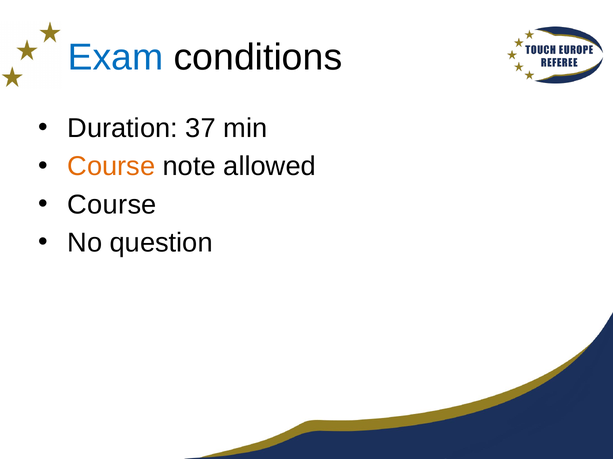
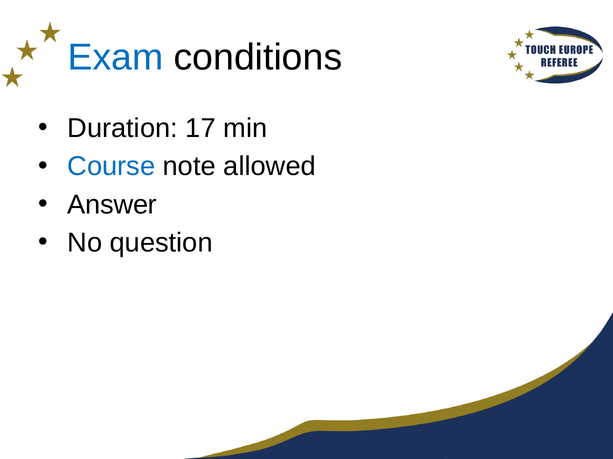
37: 37 -> 17
Course at (111, 167) colour: orange -> blue
Course at (112, 205): Course -> Answer
